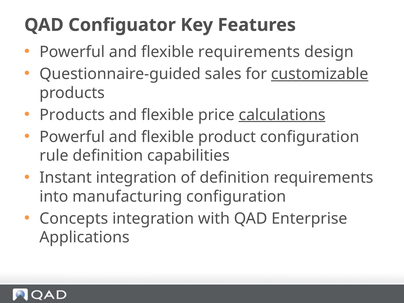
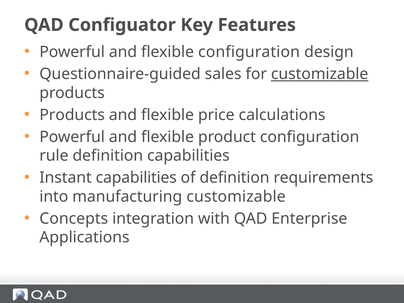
flexible requirements: requirements -> configuration
calculations underline: present -> none
Instant integration: integration -> capabilities
manufacturing configuration: configuration -> customizable
